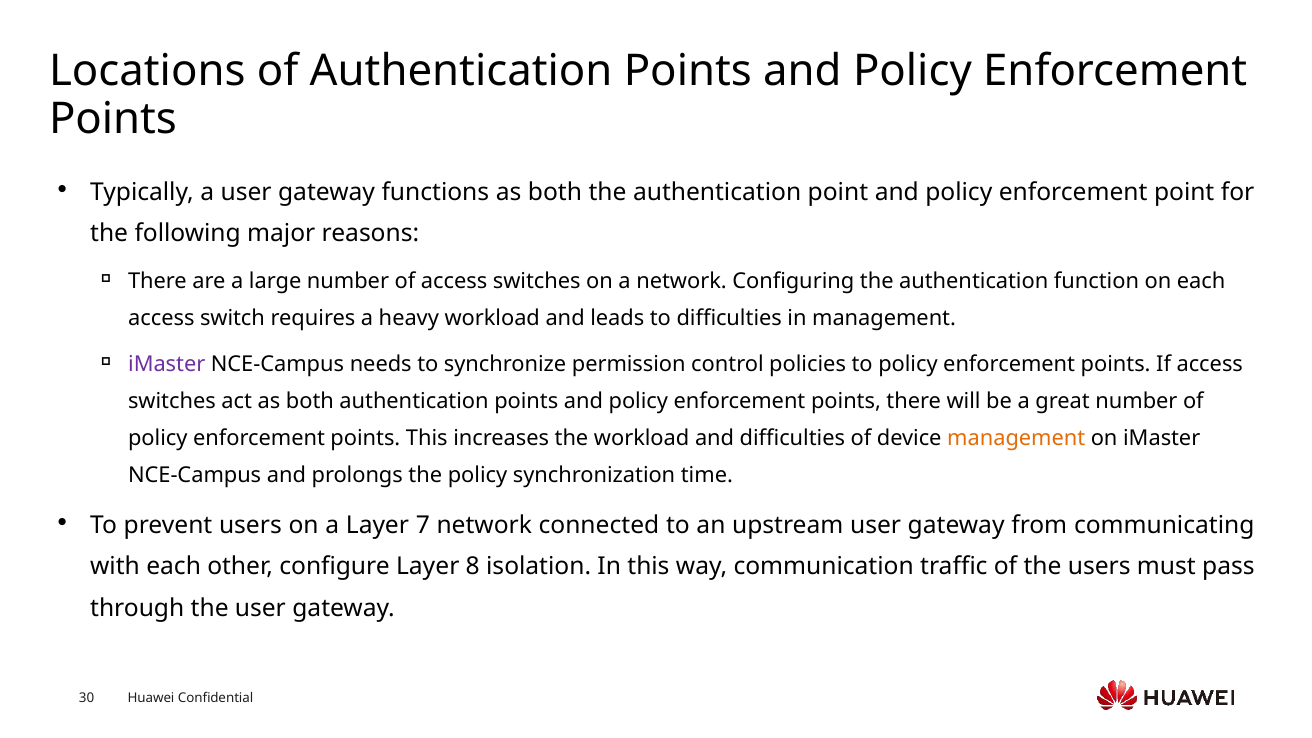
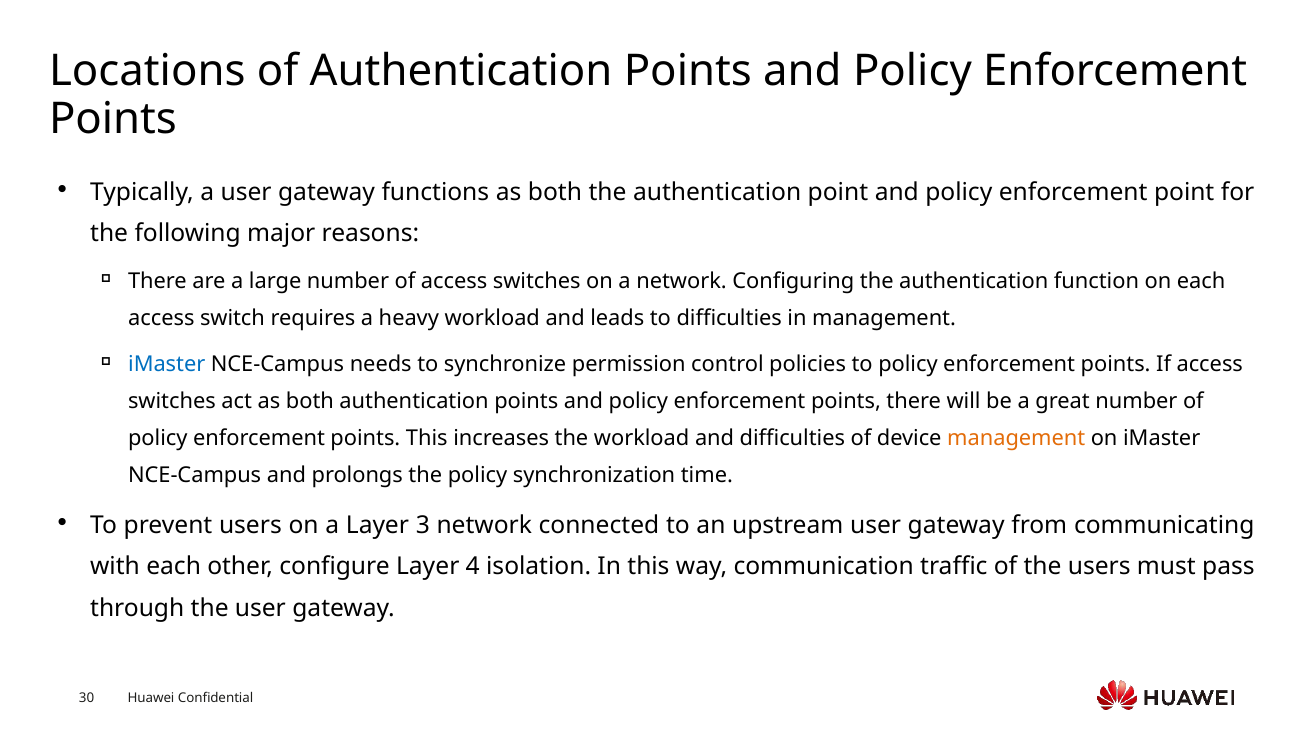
iMaster at (167, 365) colour: purple -> blue
7: 7 -> 3
8: 8 -> 4
